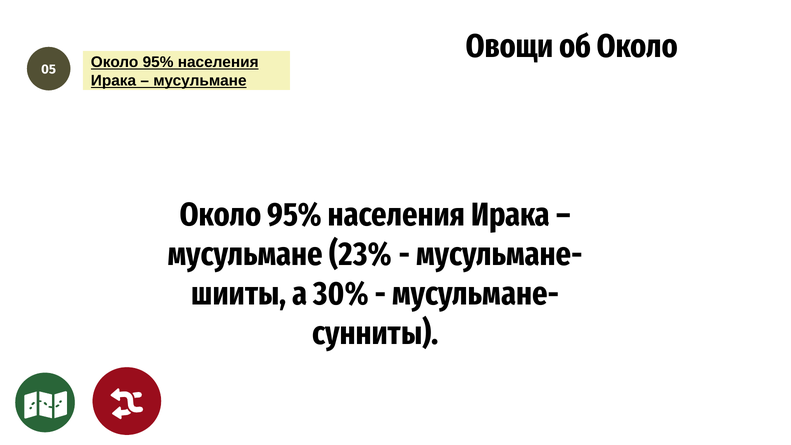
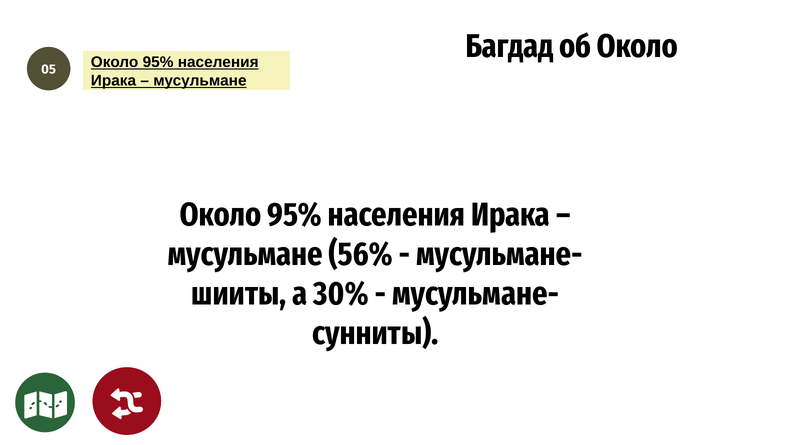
Овощи: Овощи -> Багдад
23%: 23% -> 56%
